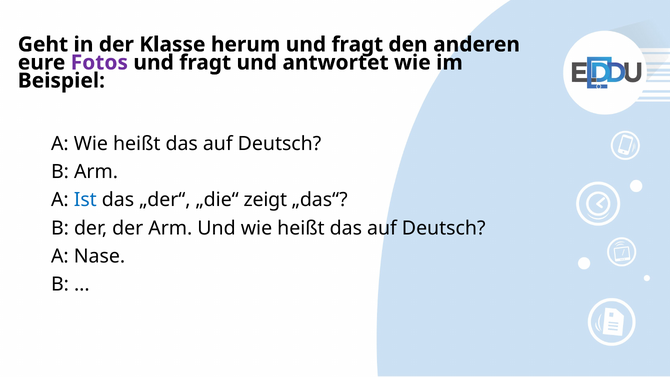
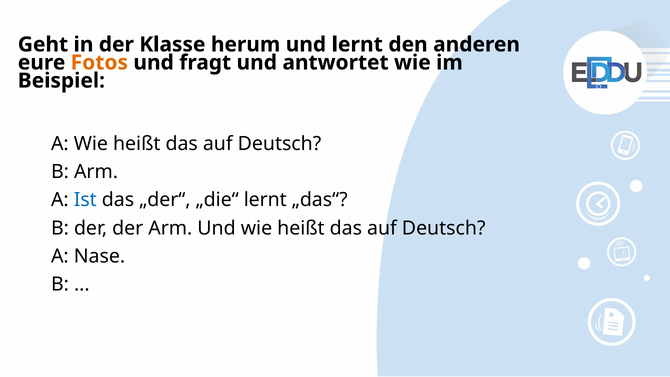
herum und fragt: fragt -> lernt
Fotos colour: purple -> orange
„die“ zeigt: zeigt -> lernt
